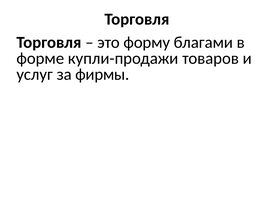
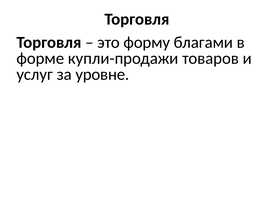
фирмы: фирмы -> уровне
